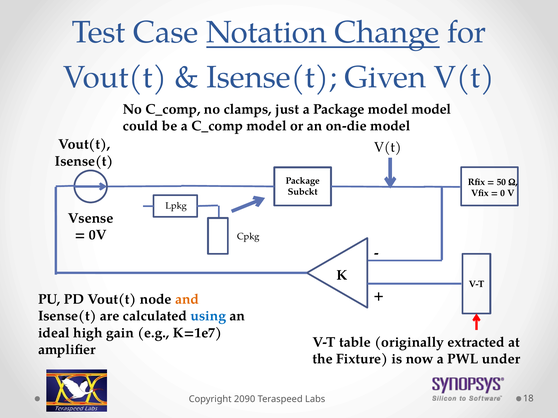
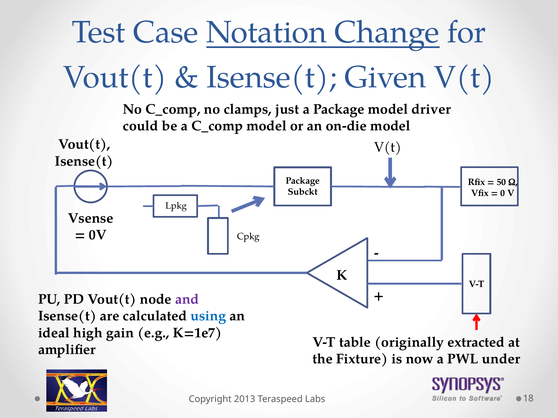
model model: model -> driver
and colour: orange -> purple
2090: 2090 -> 2013
